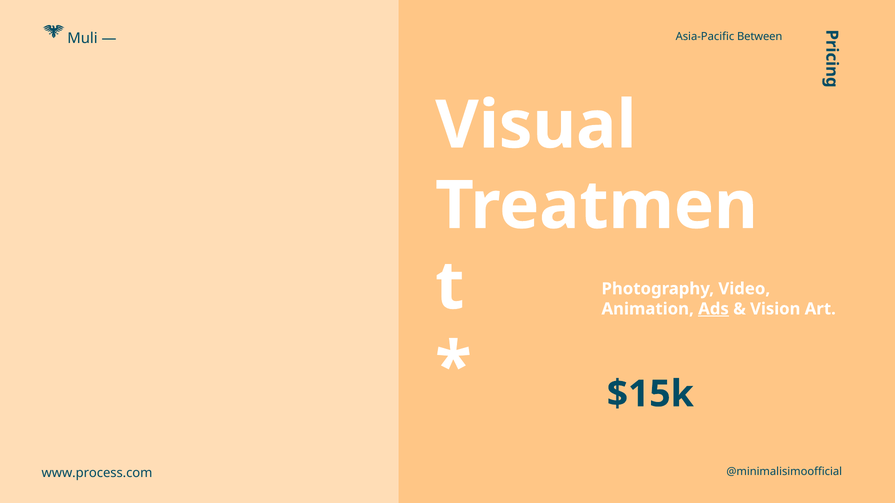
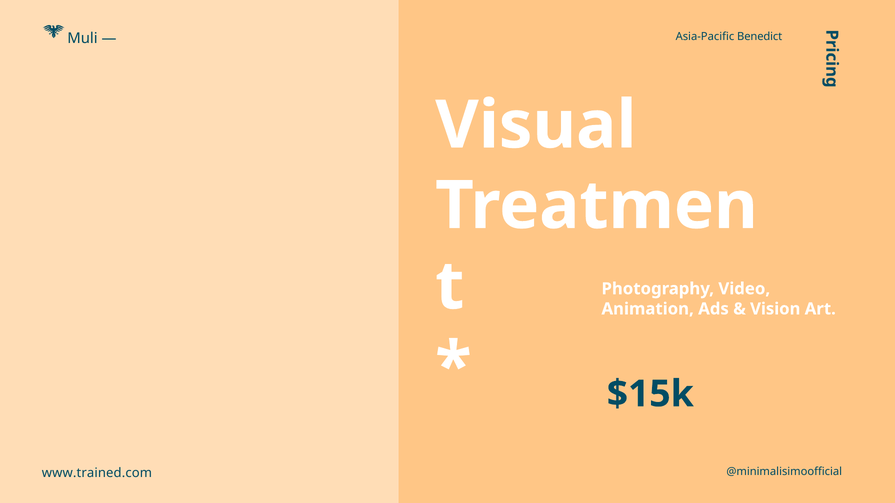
Between: Between -> Benedict
Ads underline: present -> none
www.process.com: www.process.com -> www.trained.com
